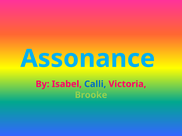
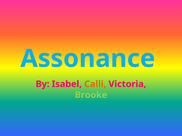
Calli colour: blue -> orange
